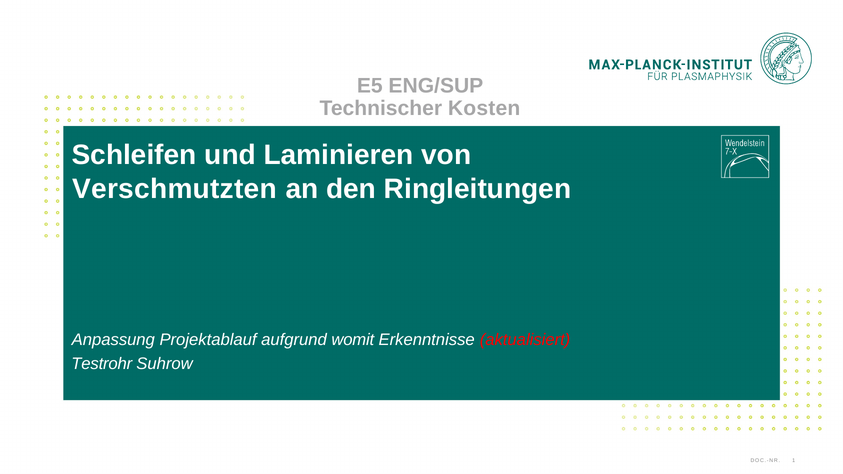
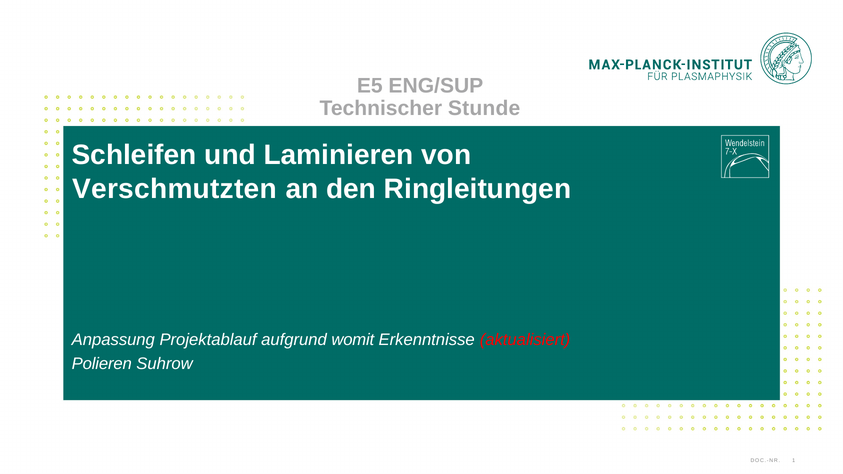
Kosten: Kosten -> Stunde
Testrohr: Testrohr -> Polieren
